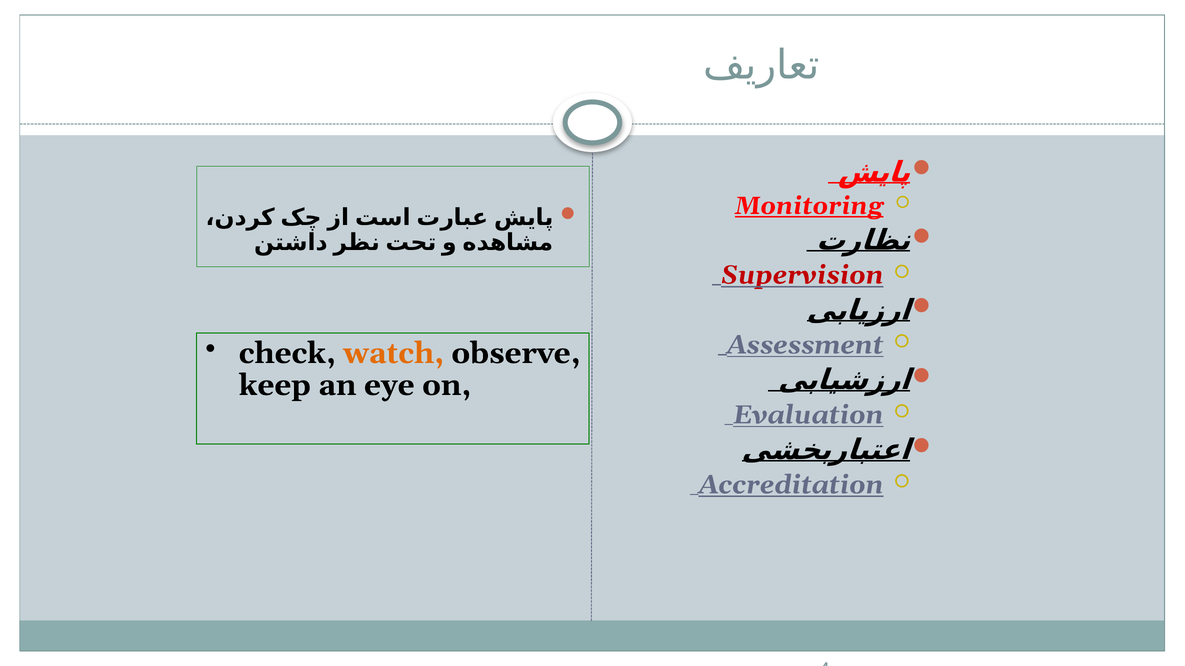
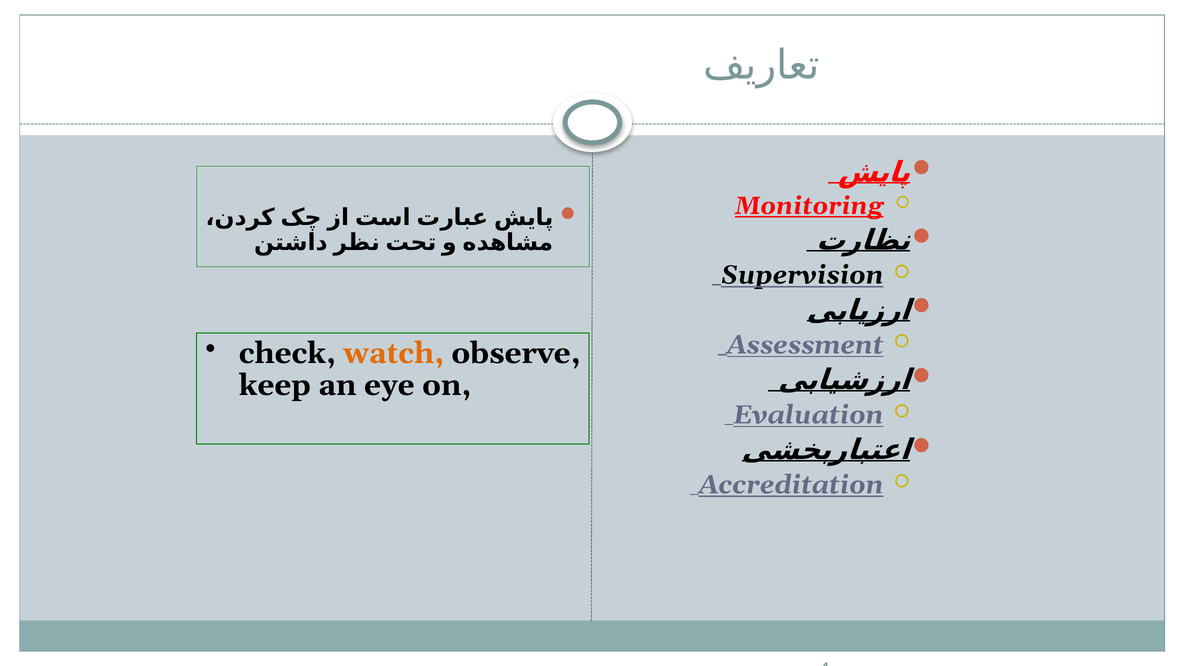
Supervision colour: red -> black
